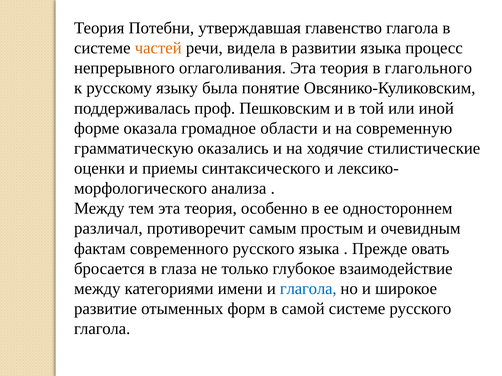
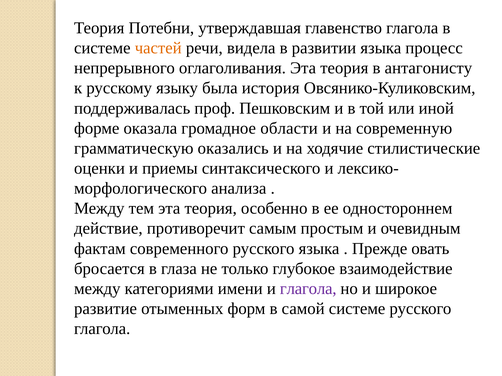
глагольного: глагольного -> антагонисту
понятие: понятие -> история
различал: различал -> действие
глагола at (308, 289) colour: blue -> purple
